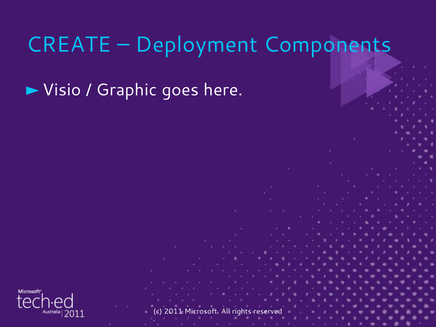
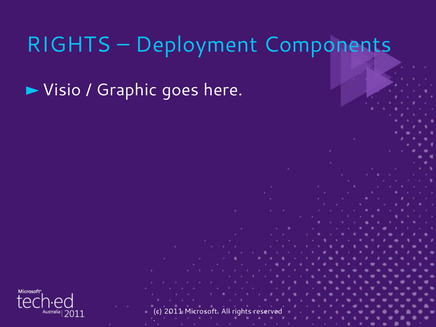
CREATE at (69, 45): CREATE -> RIGHTS
